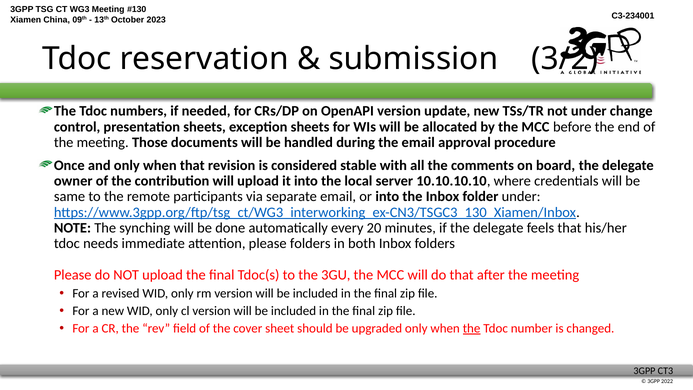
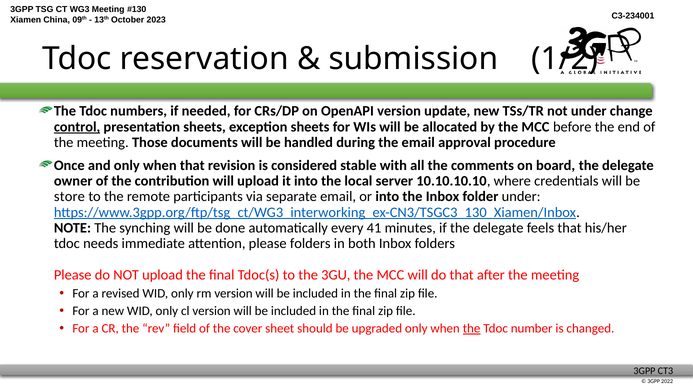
3/2: 3/2 -> 1/2
control underline: none -> present
same: same -> store
20: 20 -> 41
